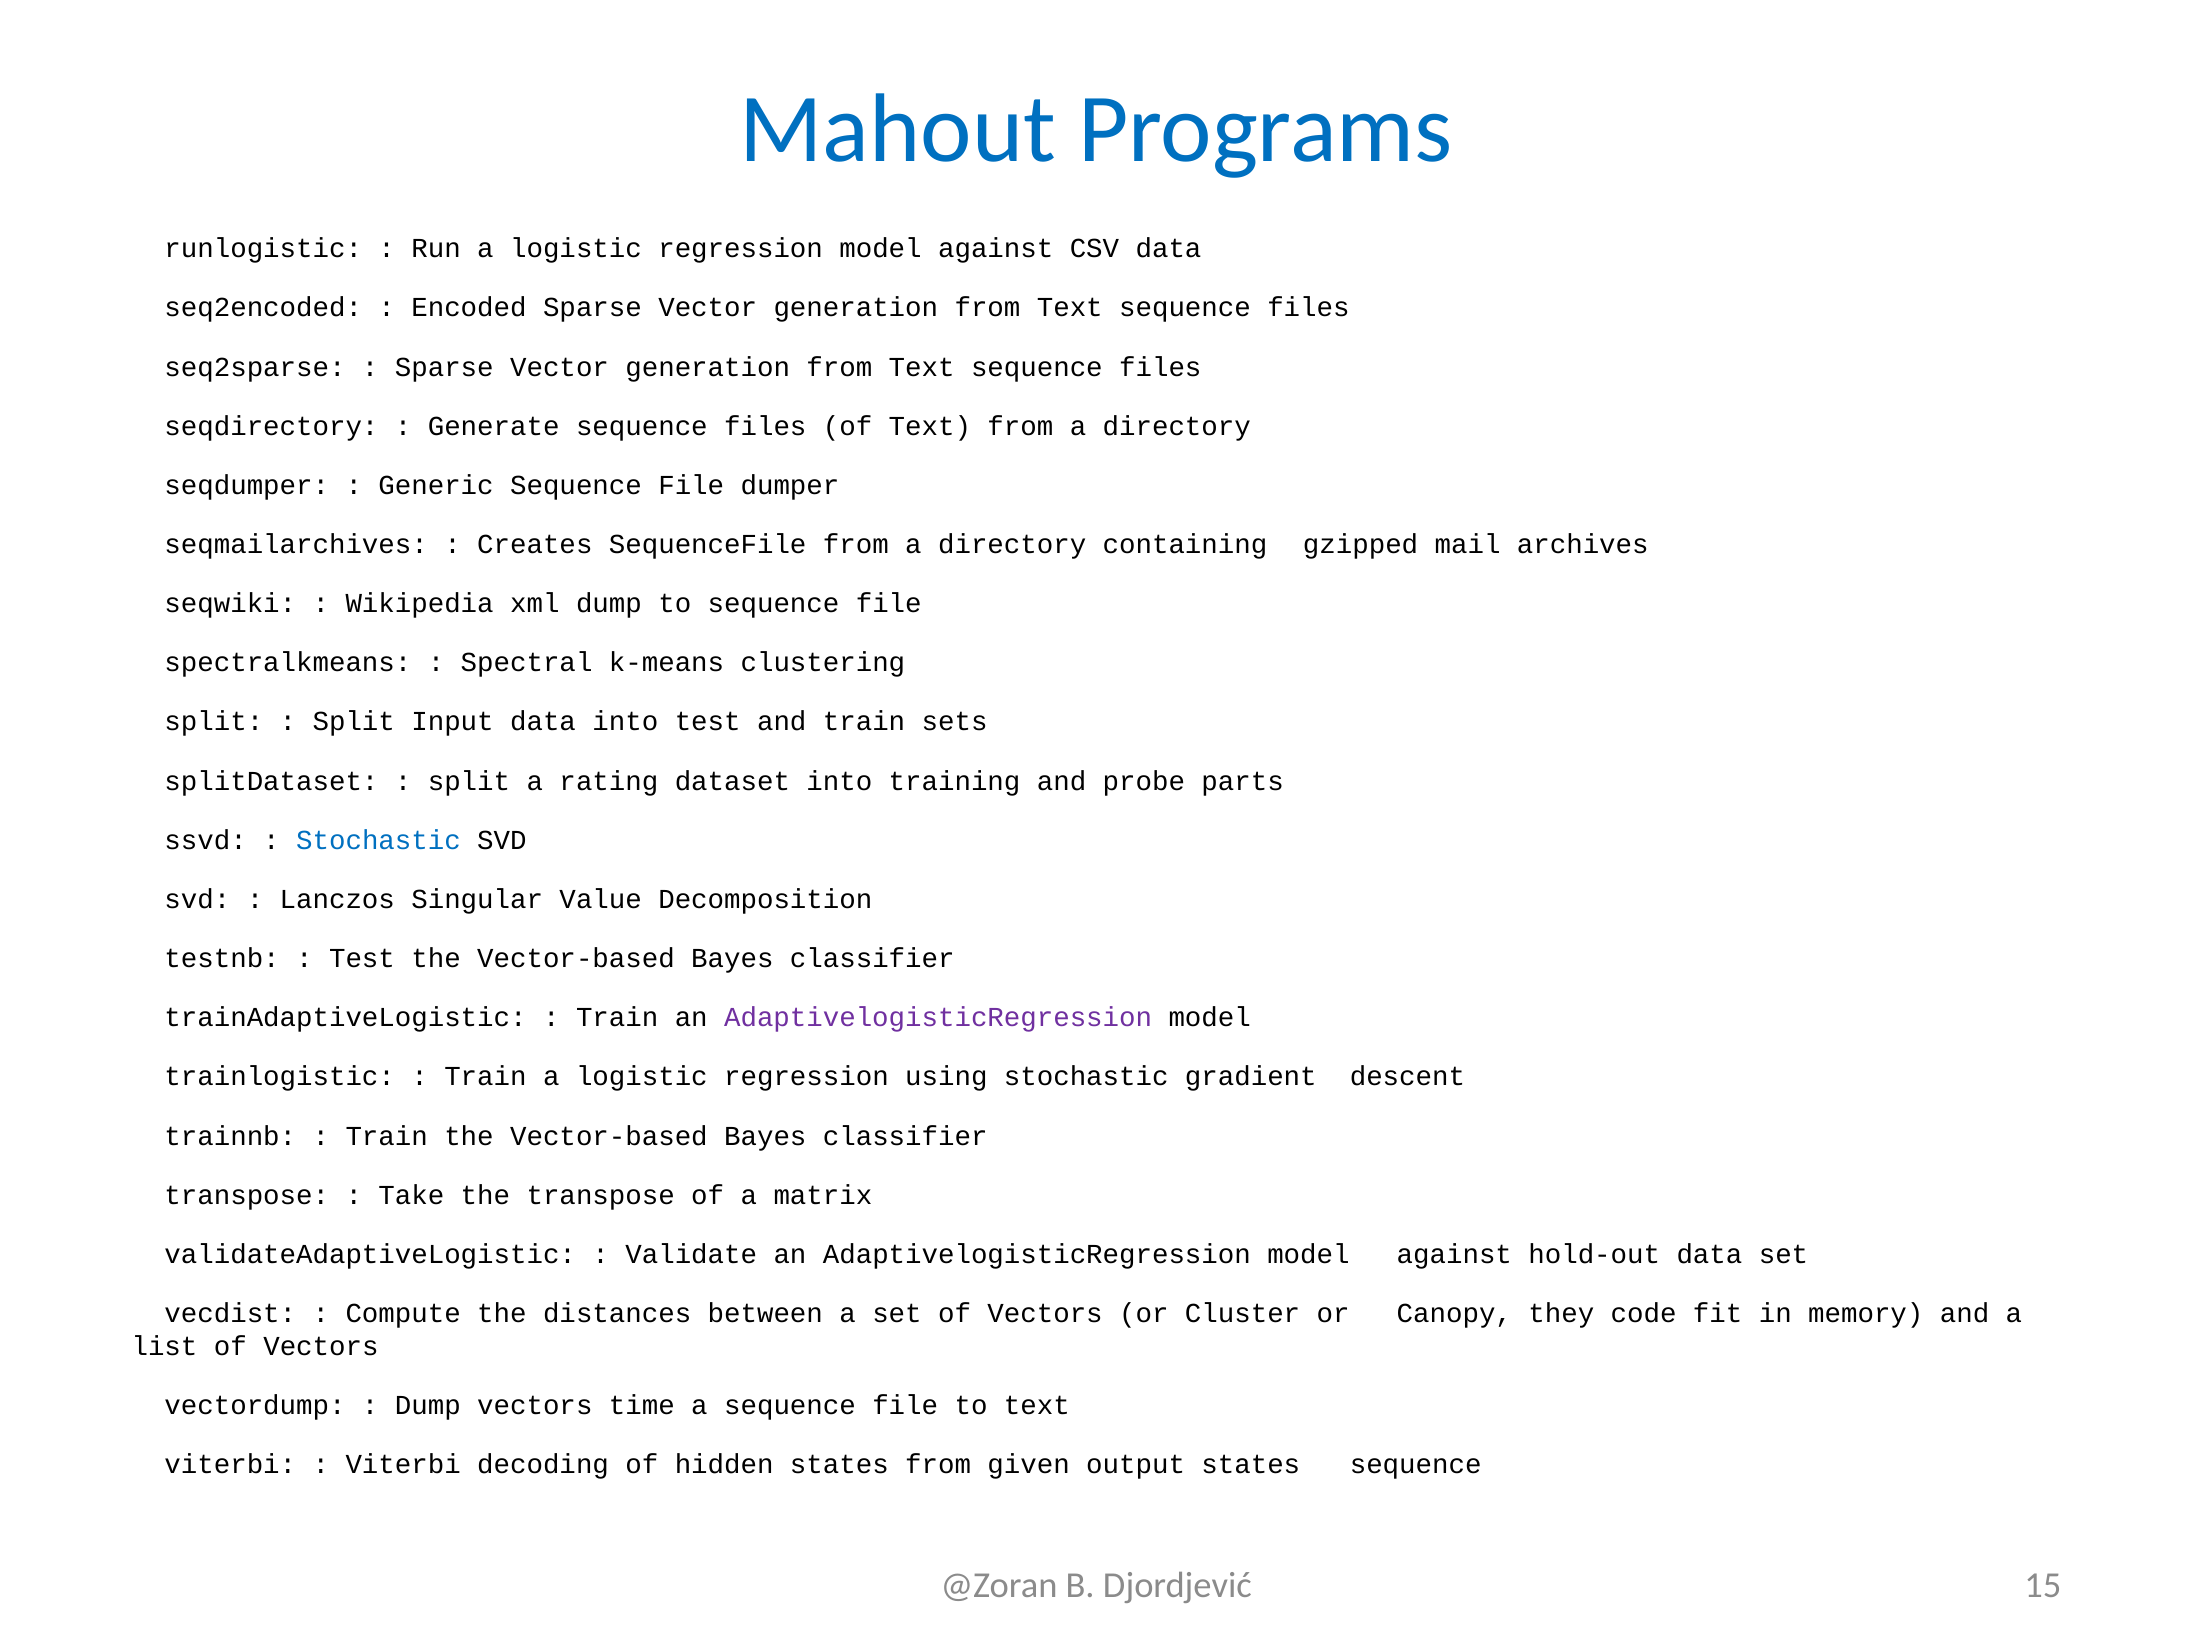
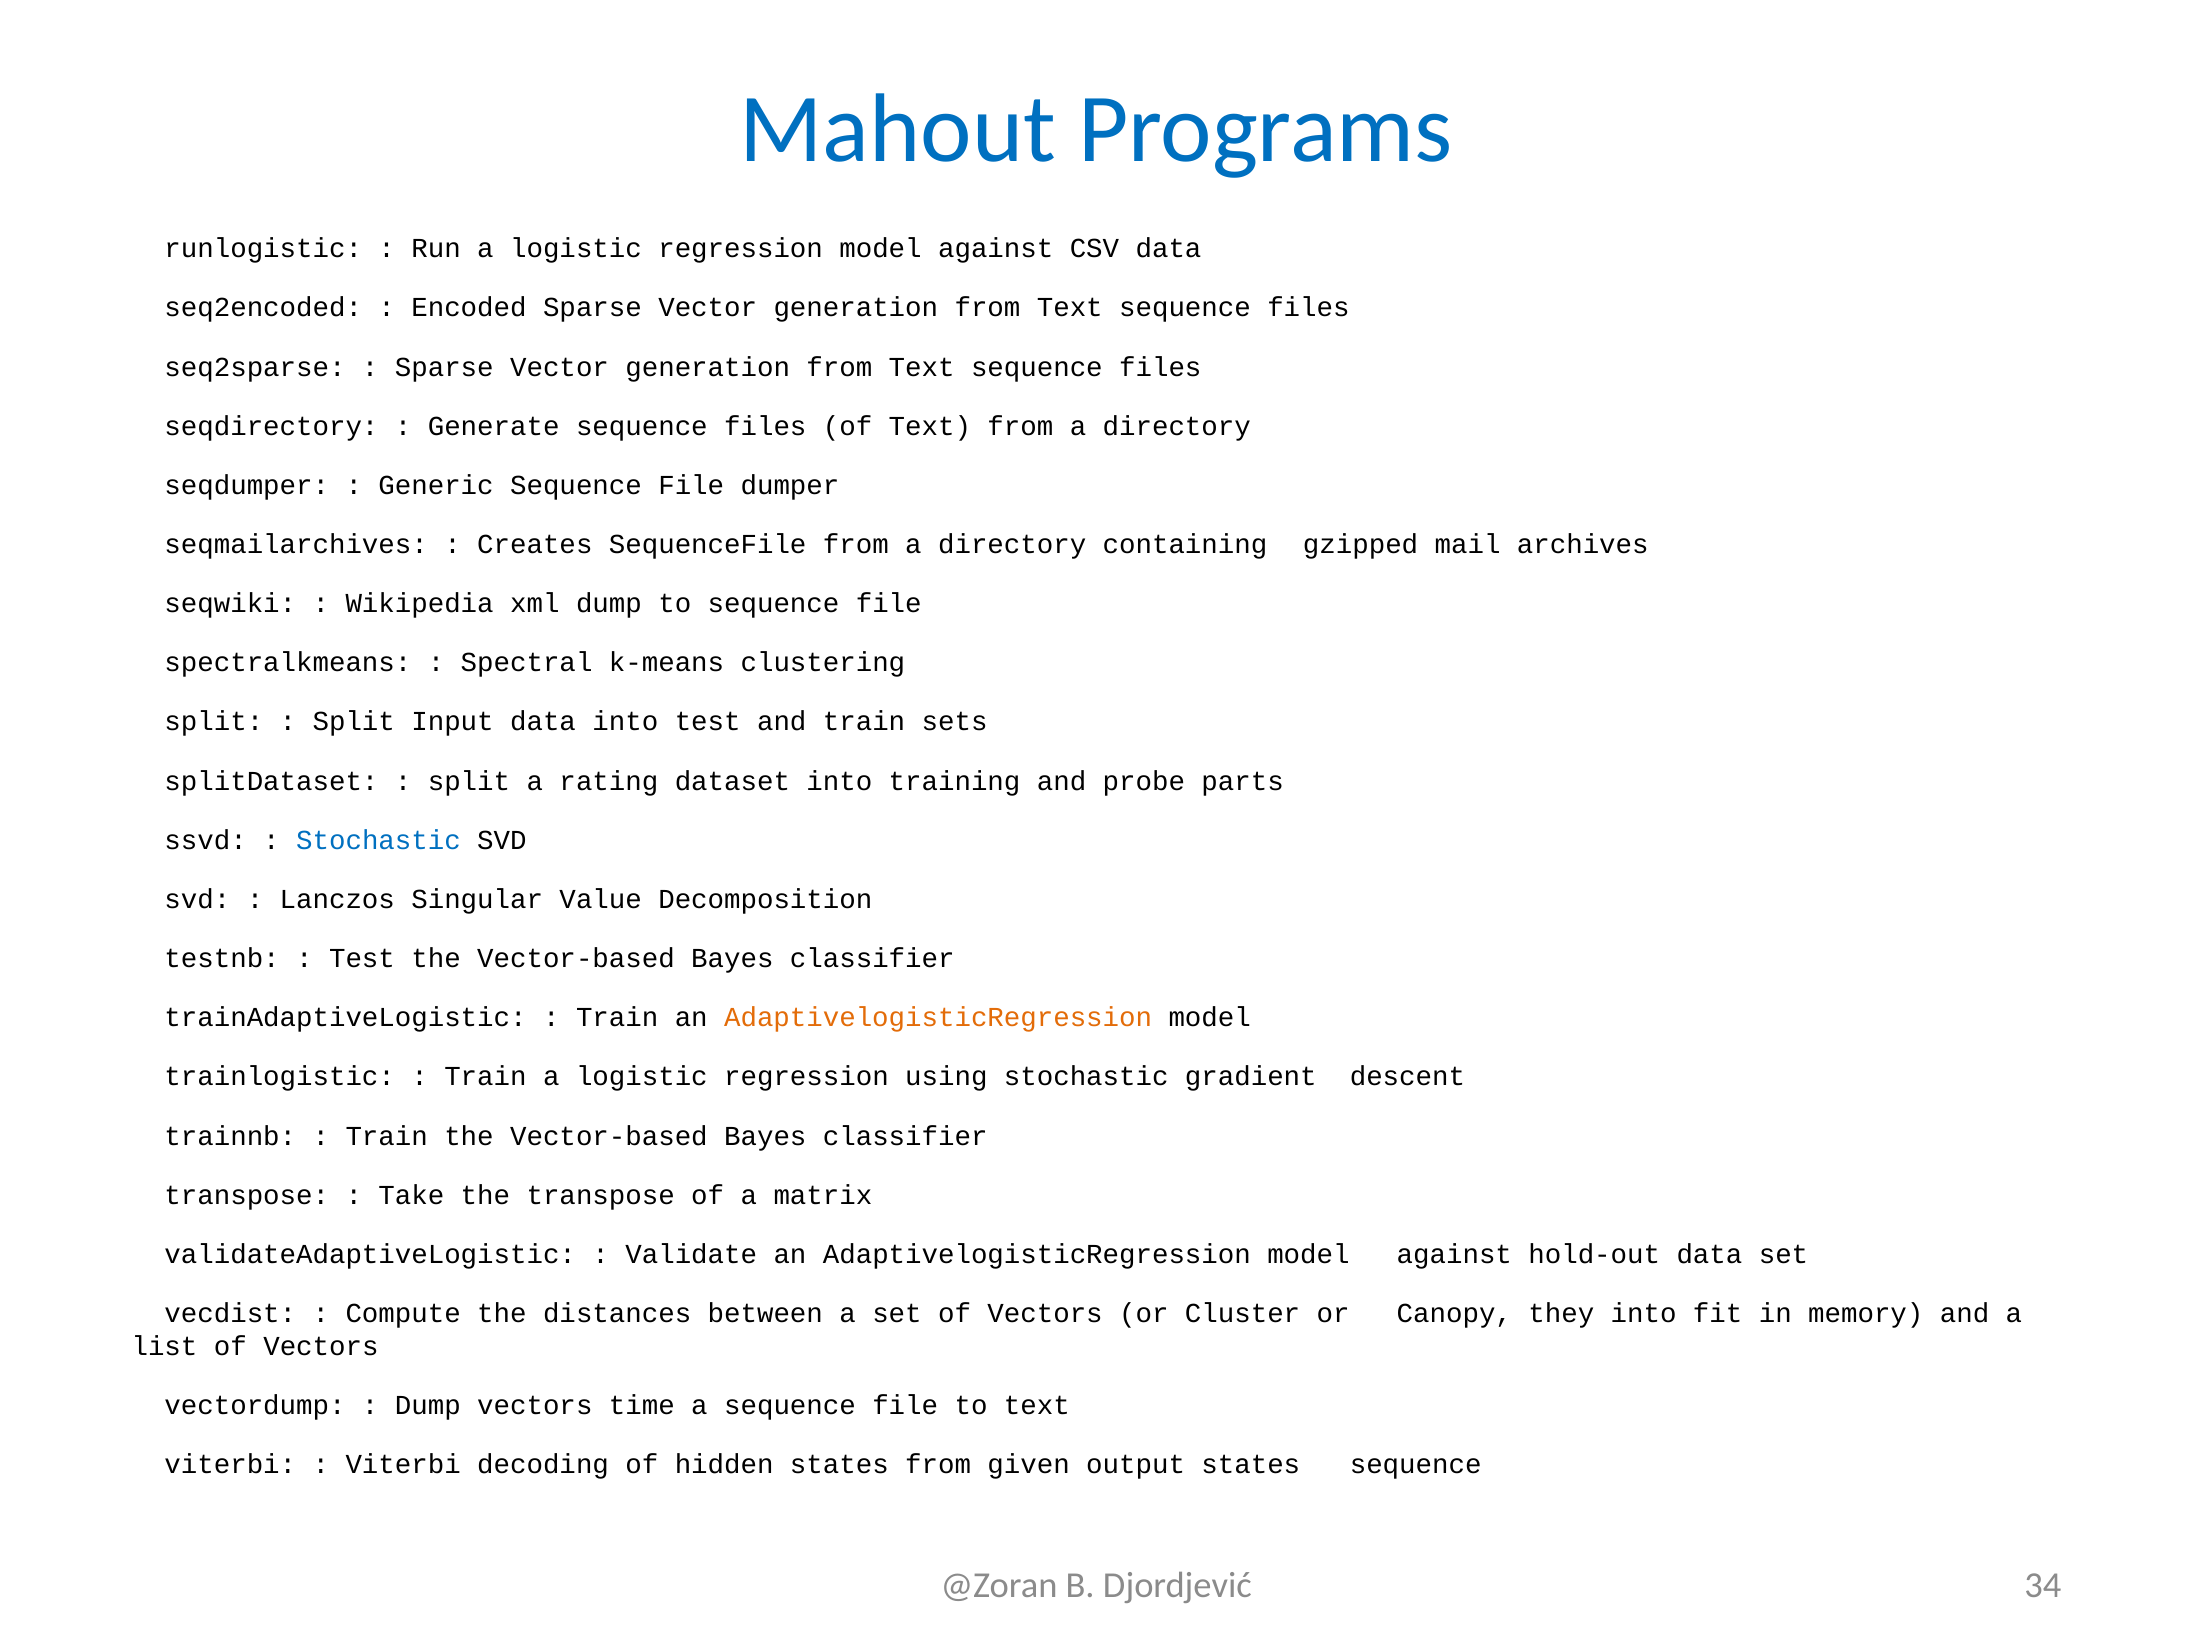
AdaptivelogisticRegression at (938, 1018) colour: purple -> orange
they code: code -> into
15: 15 -> 34
